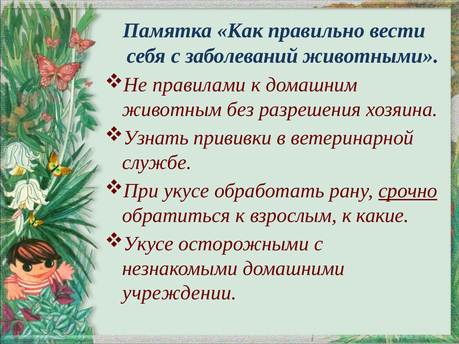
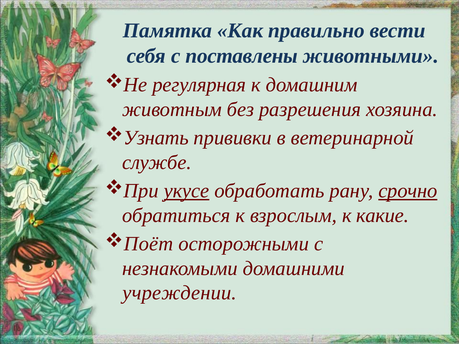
заболеваний: заболеваний -> поставлены
правилами: правилами -> регулярная
укусе at (187, 191) underline: none -> present
Укусе at (149, 244): Укусе -> Поёт
